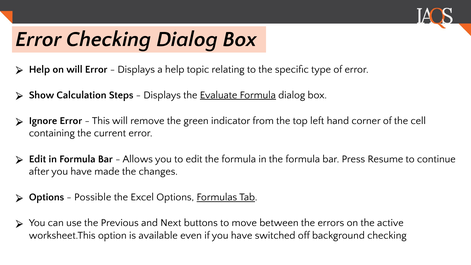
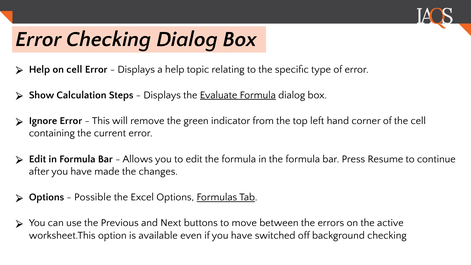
on will: will -> cell
